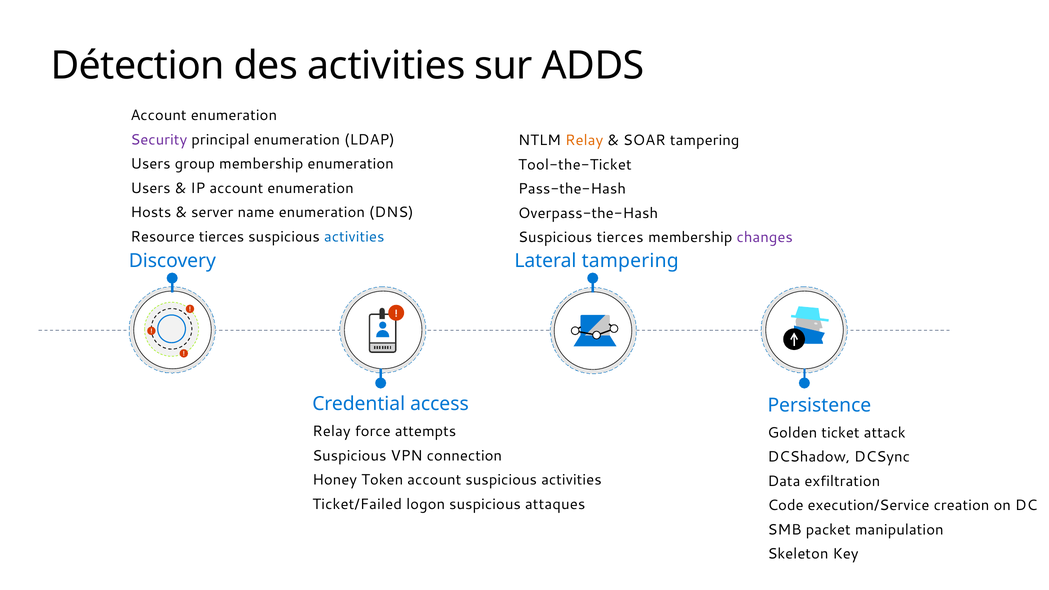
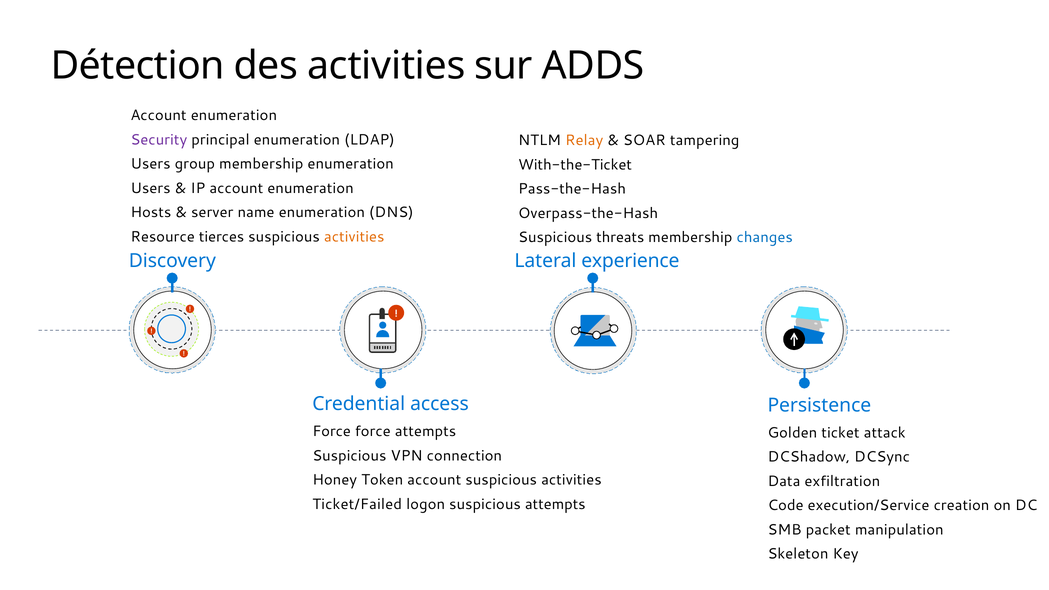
Tool-the-Ticket: Tool-the-Ticket -> With-the-Ticket
activities at (354, 237) colour: blue -> orange
Suspicious tierces: tierces -> threats
changes colour: purple -> blue
Lateral tampering: tampering -> experience
Relay at (331, 432): Relay -> Force
suspicious attaques: attaques -> attempts
